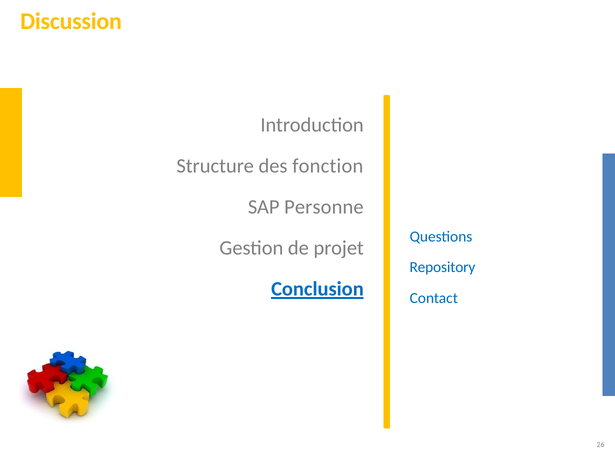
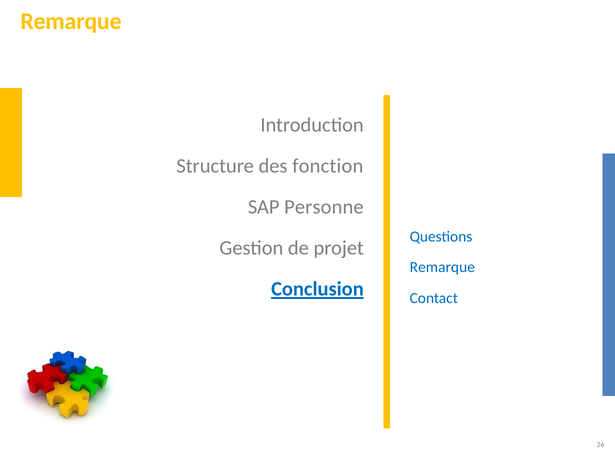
Discussion at (71, 21): Discussion -> Remarque
Repository at (442, 268): Repository -> Remarque
